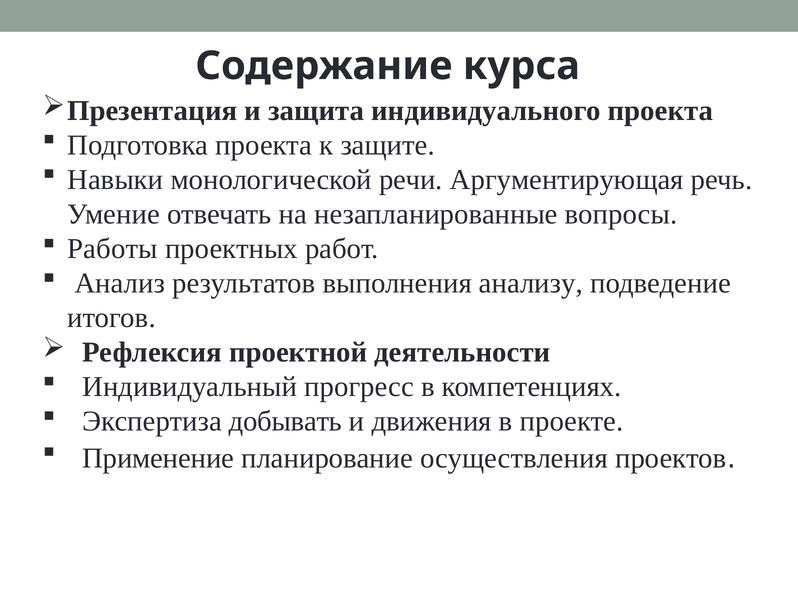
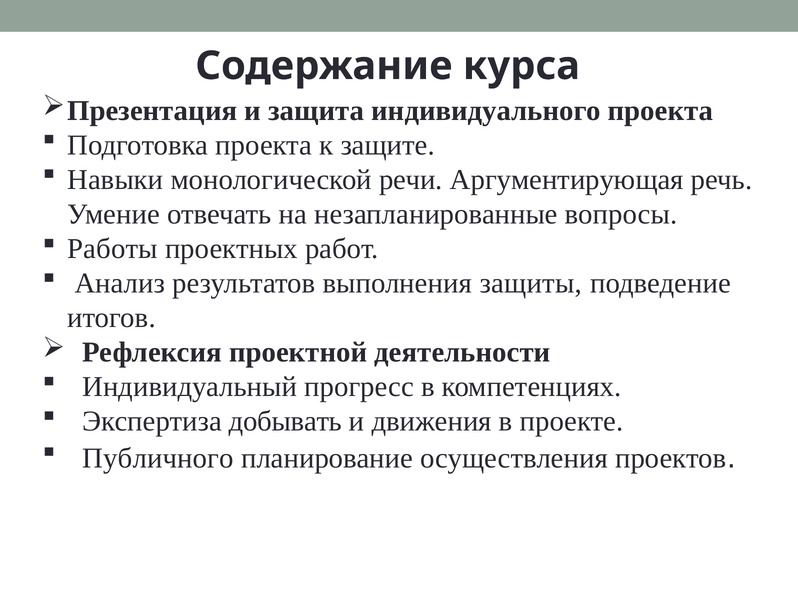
анализу: анализу -> защиты
Применение: Применение -> Публичного
